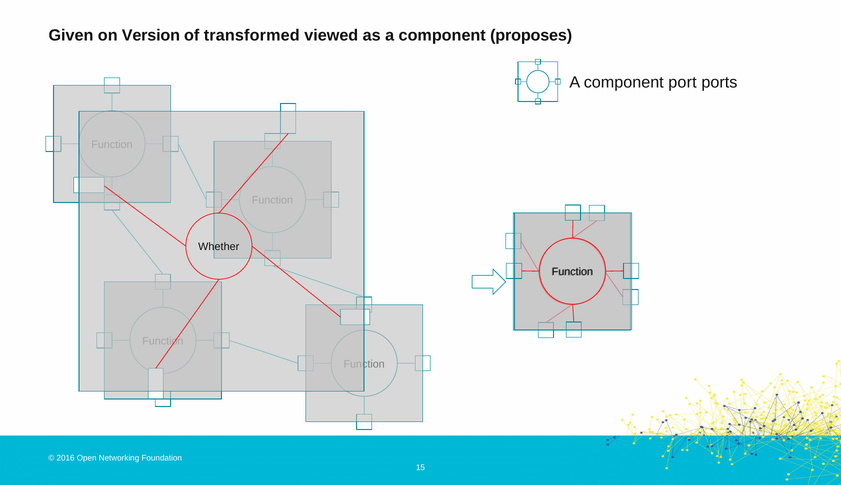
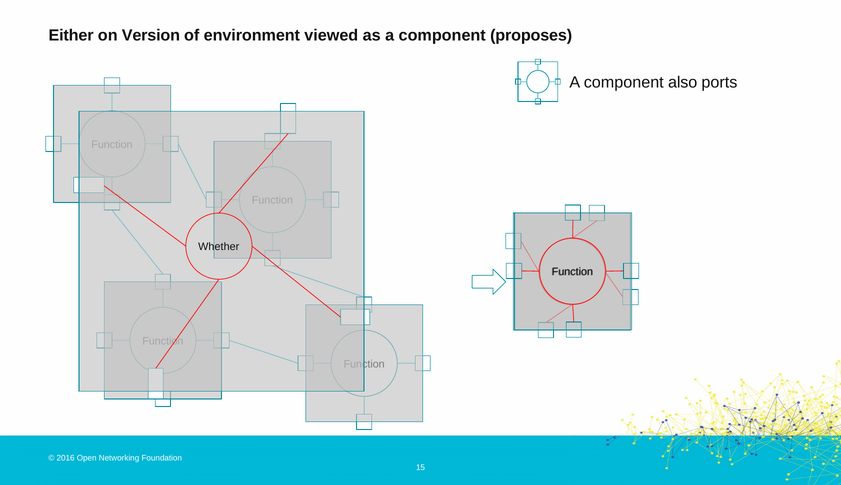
Given: Given -> Either
transformed: transformed -> environment
port: port -> also
